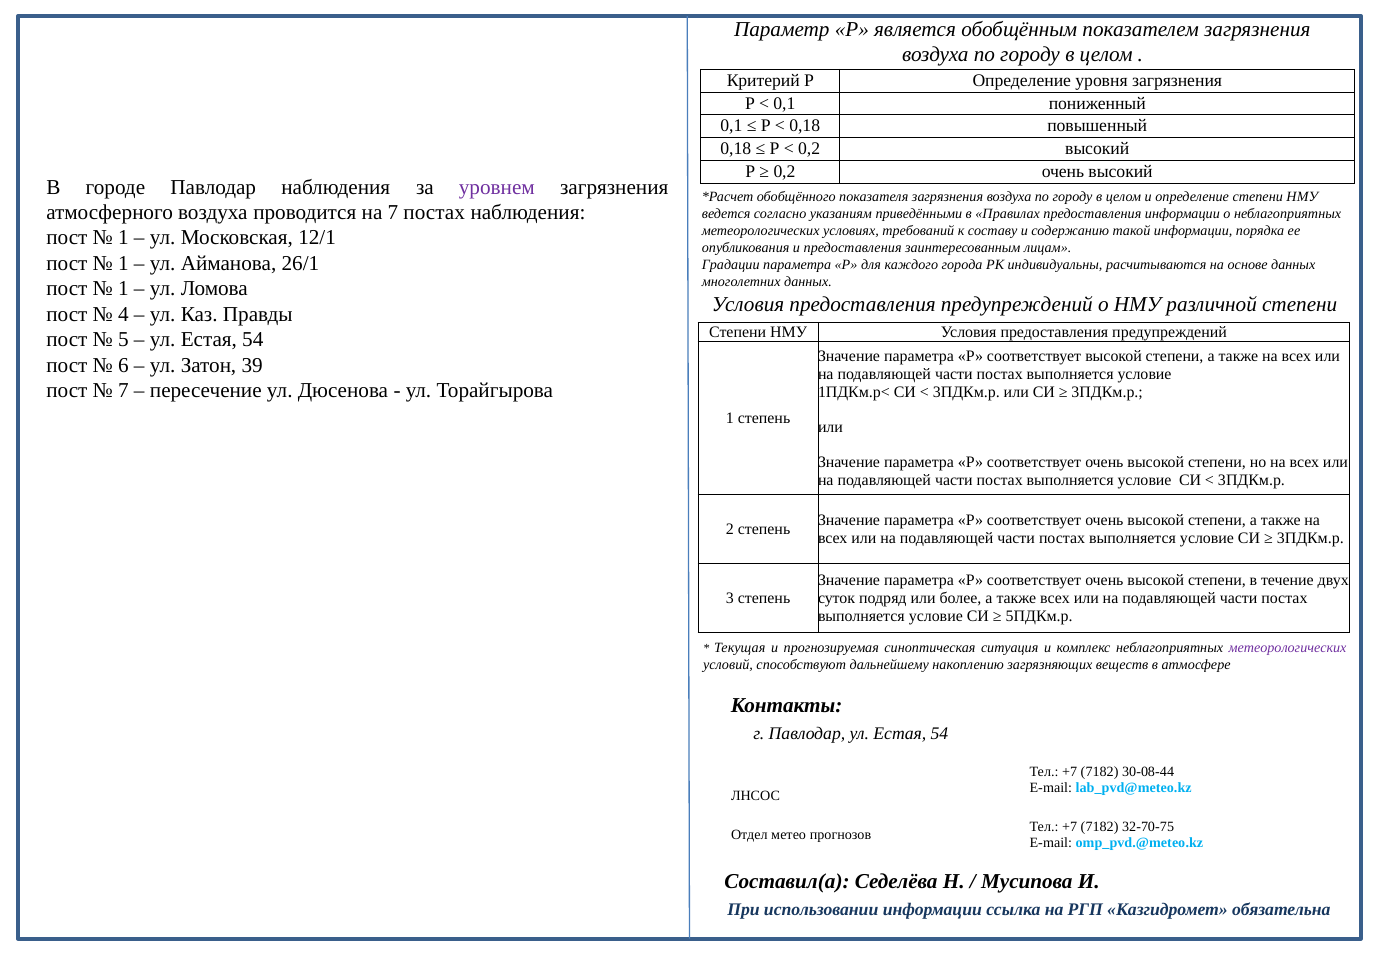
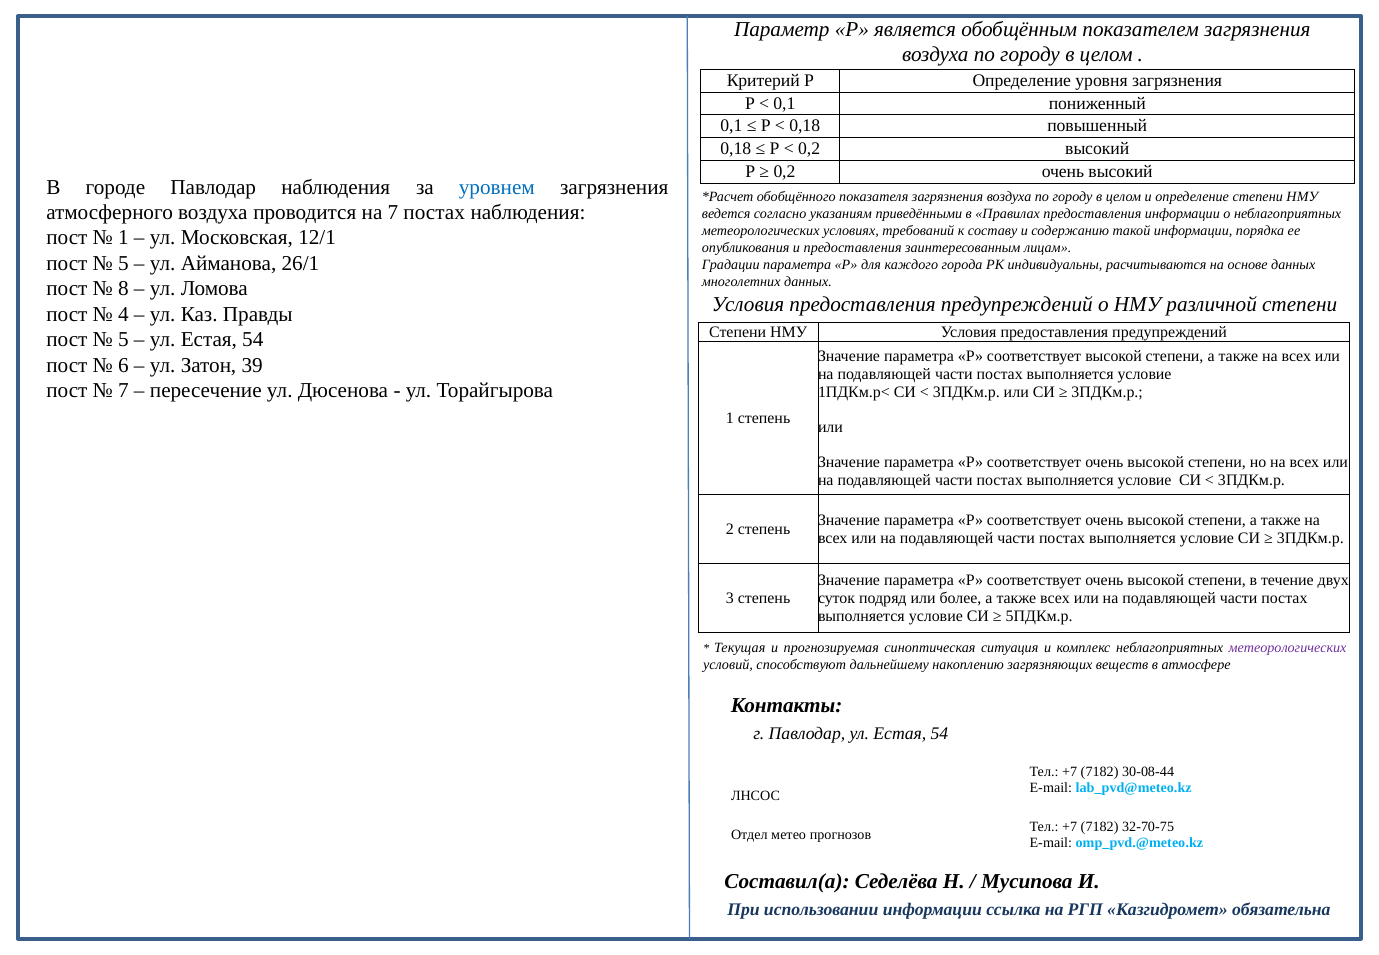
уровнем colour: purple -> blue
1 at (123, 263): 1 -> 5
1 at (123, 289): 1 -> 8
